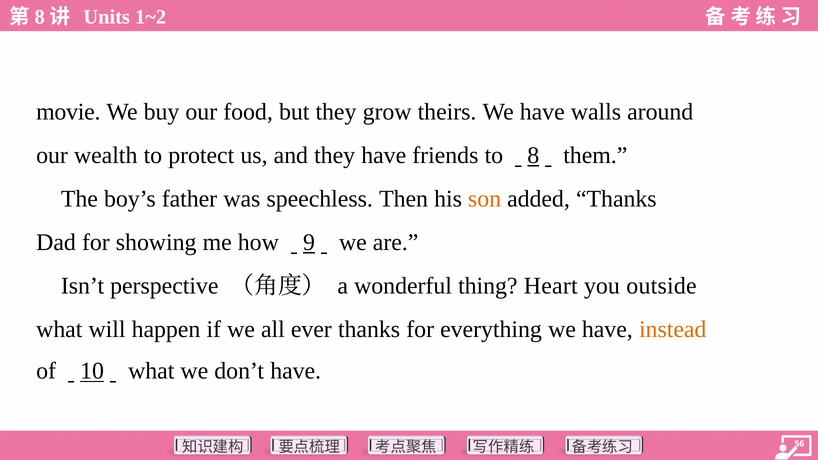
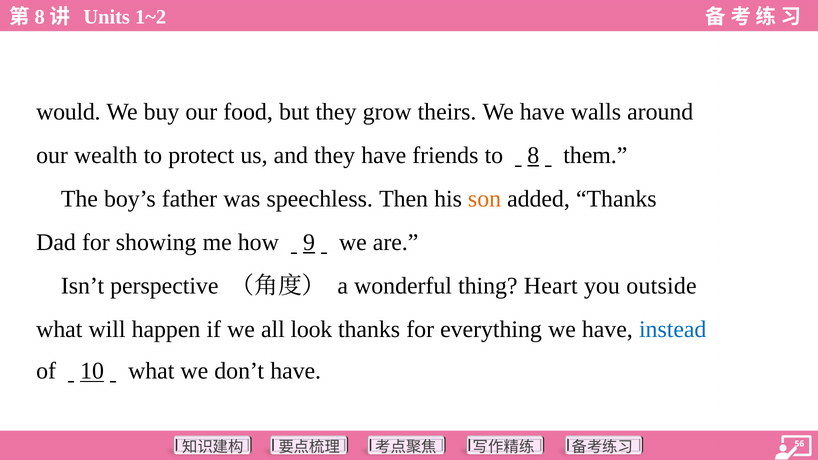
movie: movie -> would
ever: ever -> look
instead colour: orange -> blue
